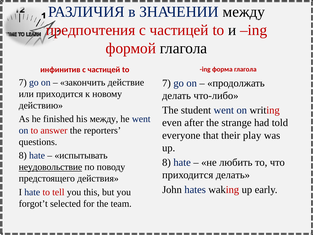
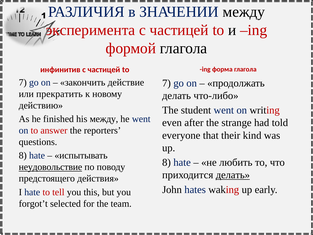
предпочтения: предпочтения -> эксперимента
или приходится: приходится -> прекратить
play: play -> kind
делать at (233, 175) underline: none -> present
